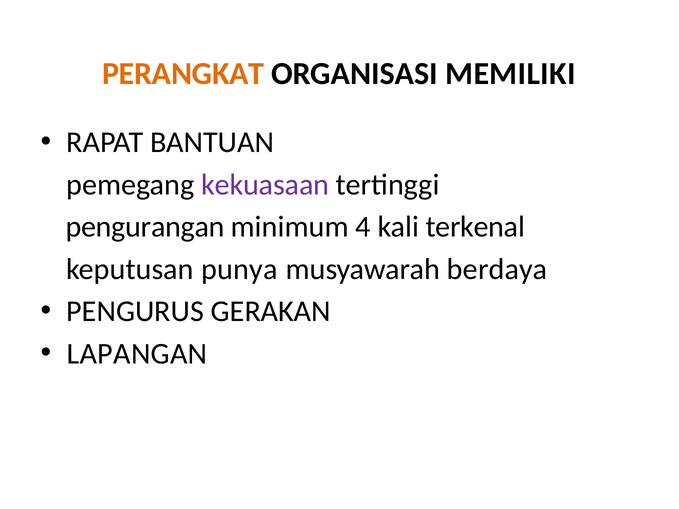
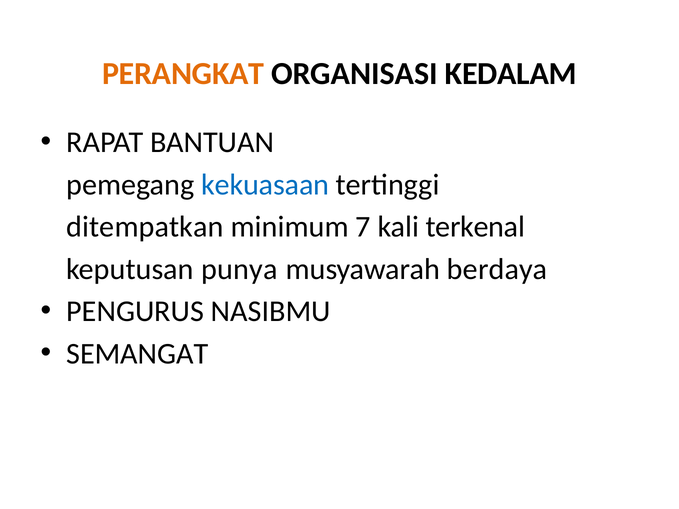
MEMILIKI: MEMILIKI -> KEDALAM
kekuasaan colour: purple -> blue
pengurangan: pengurangan -> ditempatkan
4: 4 -> 7
GERAKAN: GERAKAN -> NASIBMU
LAPANGAN: LAPANGAN -> SEMANGAT
